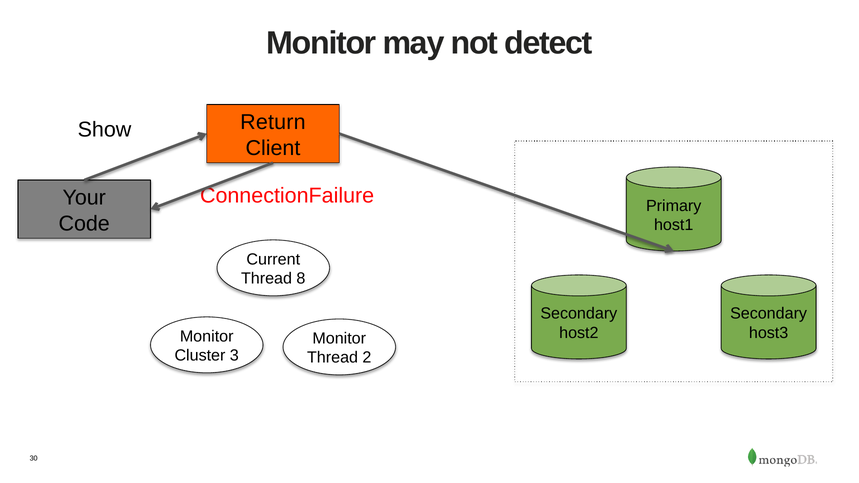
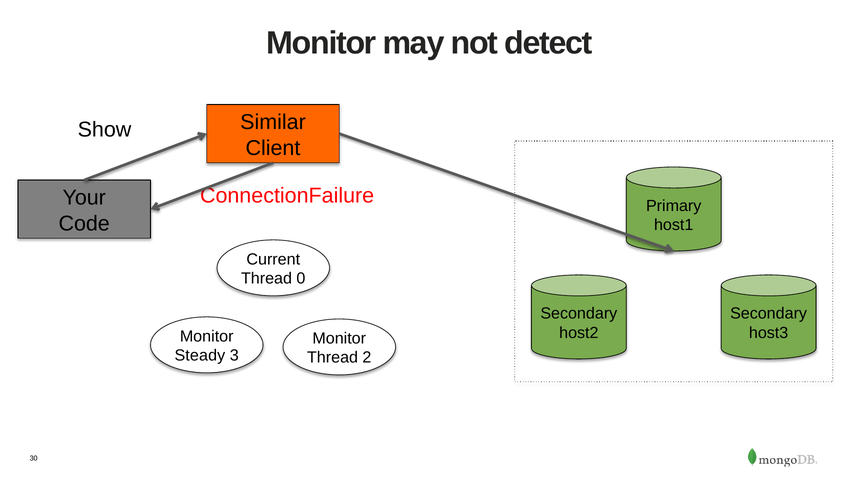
Return: Return -> Similar
8: 8 -> 0
Cluster: Cluster -> Steady
